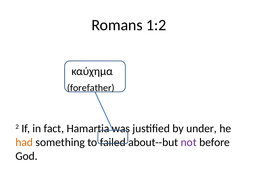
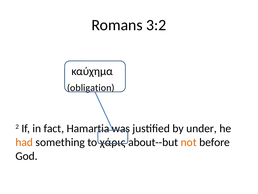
1:2: 1:2 -> 3:2
forefather: forefather -> obligation
failed: failed -> χάρις
not colour: purple -> orange
